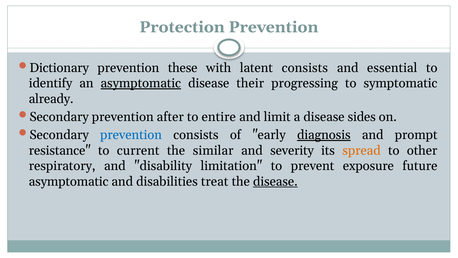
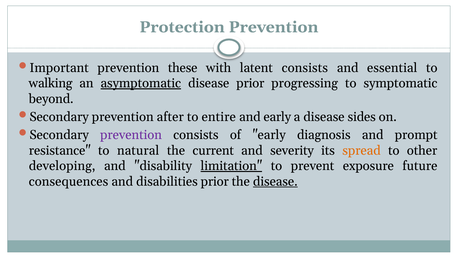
Dictionary: Dictionary -> Important
identify: identify -> walking
disease their: their -> prior
already: already -> beyond
and limit: limit -> early
prevention at (131, 135) colour: blue -> purple
diagnosis underline: present -> none
current: current -> natural
similar: similar -> current
respiratory: respiratory -> developing
limitation underline: none -> present
asymptomatic at (69, 181): asymptomatic -> consequences
disabilities treat: treat -> prior
